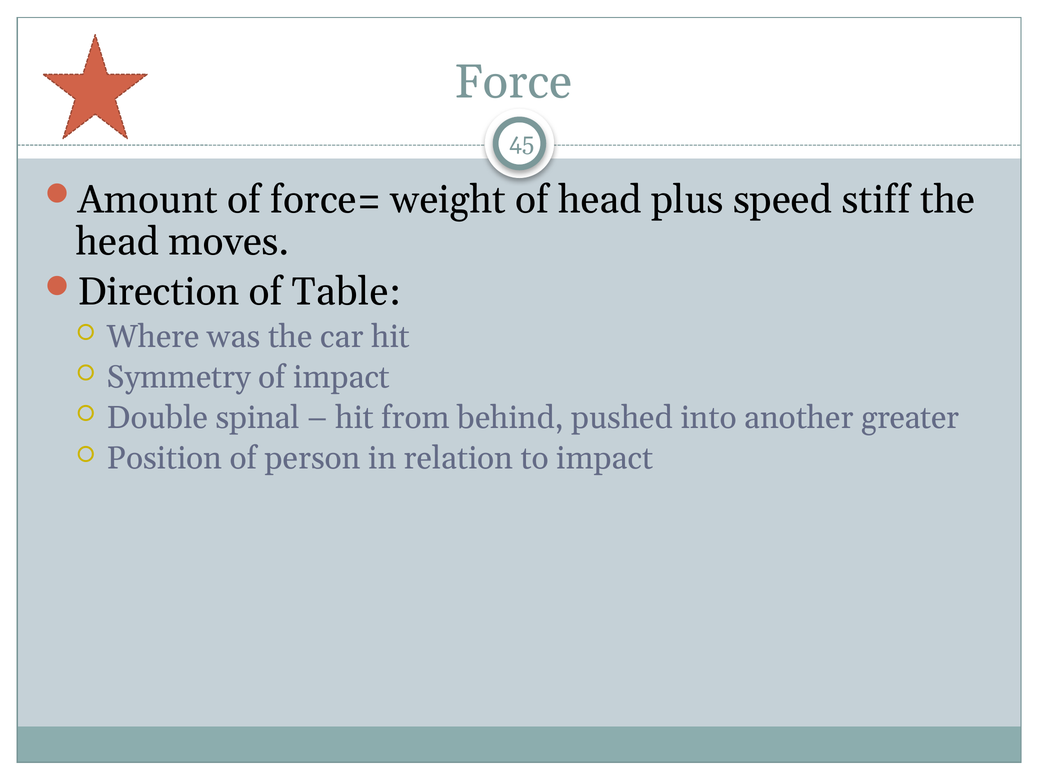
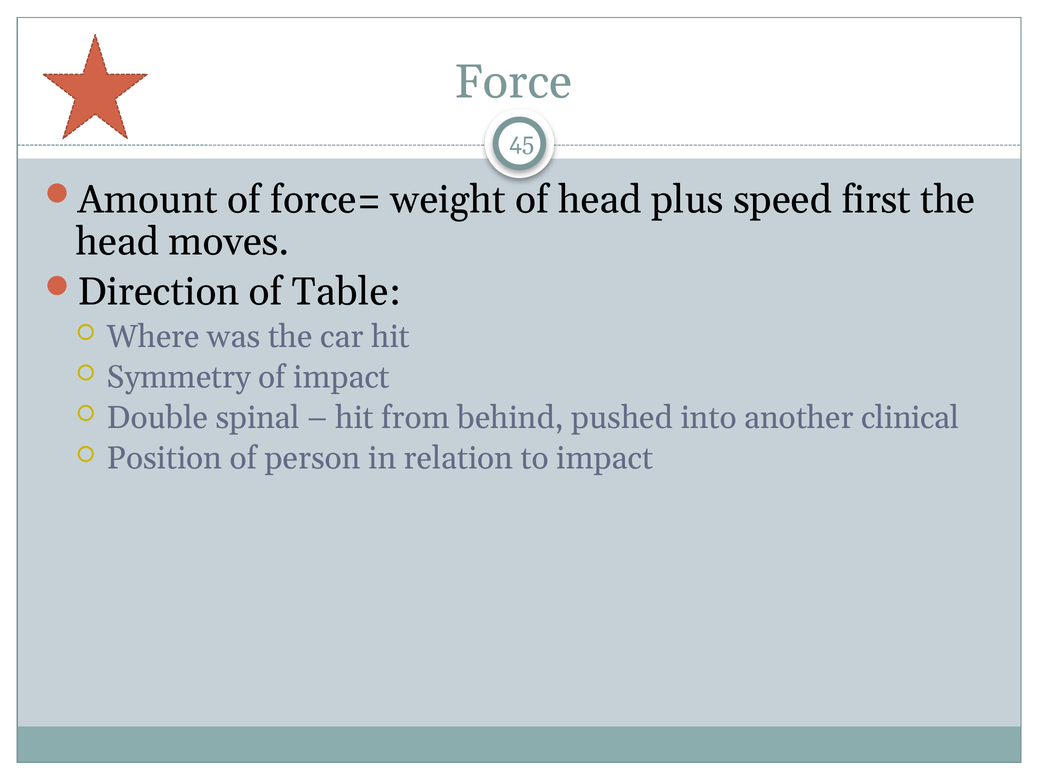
stiff: stiff -> first
greater: greater -> clinical
